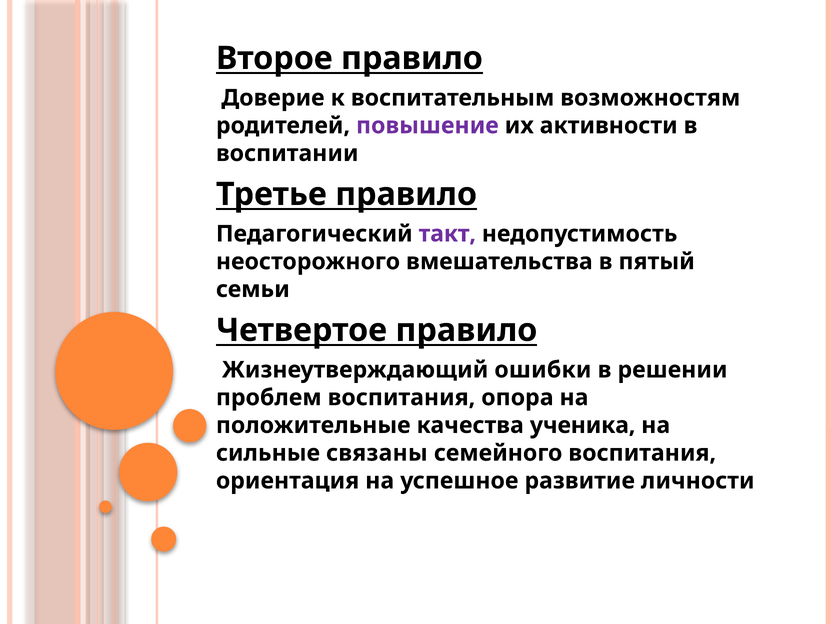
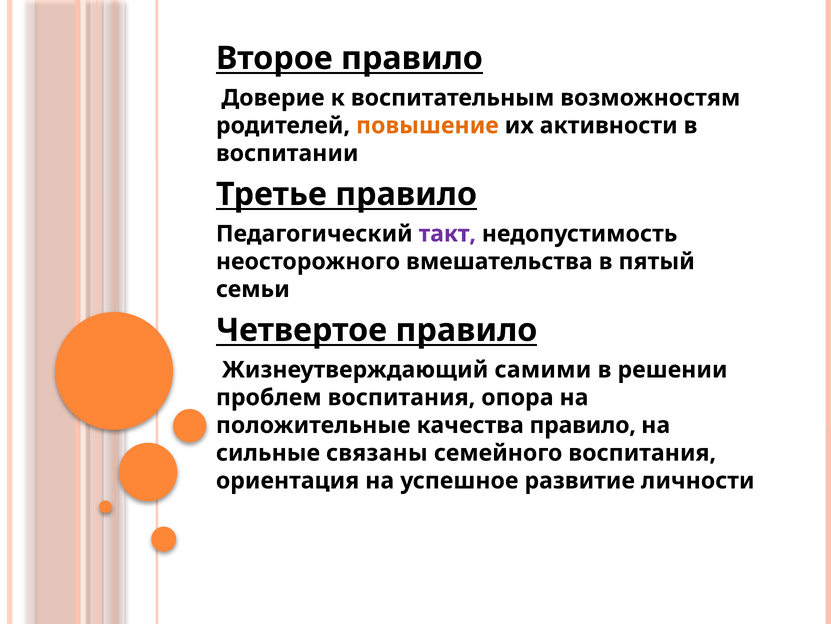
повышение colour: purple -> orange
ошибки: ошибки -> самими
качества ученика: ученика -> правило
